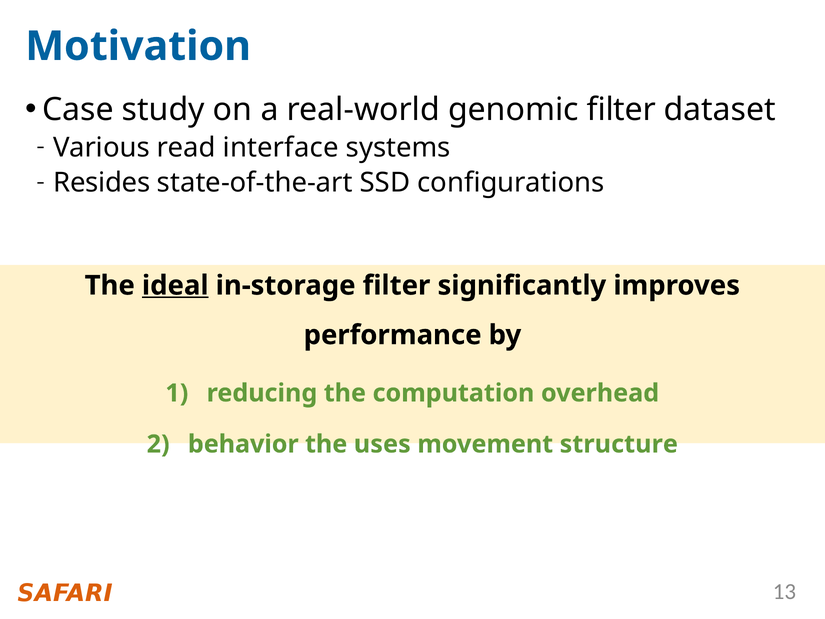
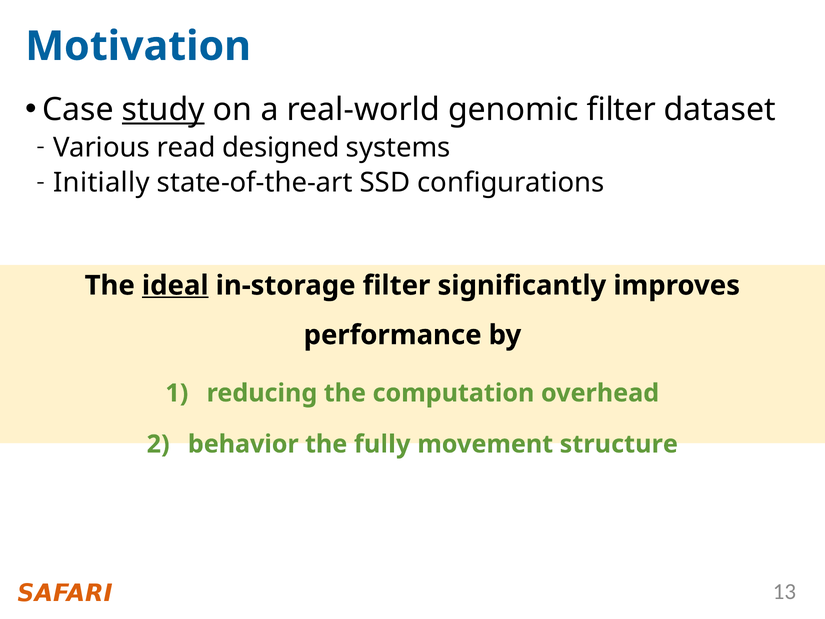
study underline: none -> present
interface: interface -> designed
Resides: Resides -> Initially
uses: uses -> fully
